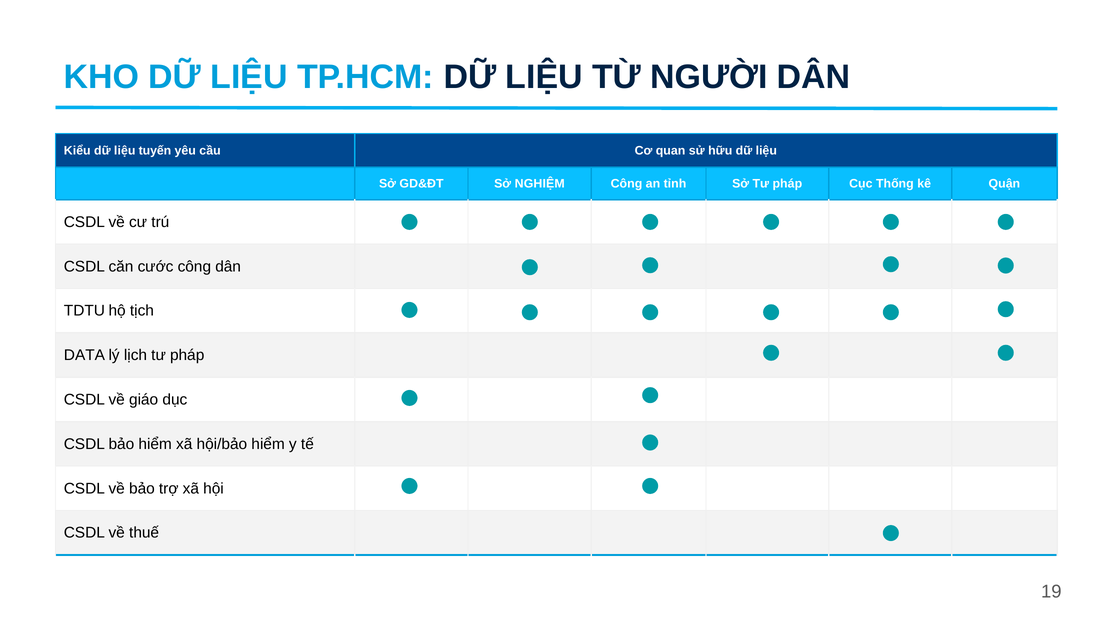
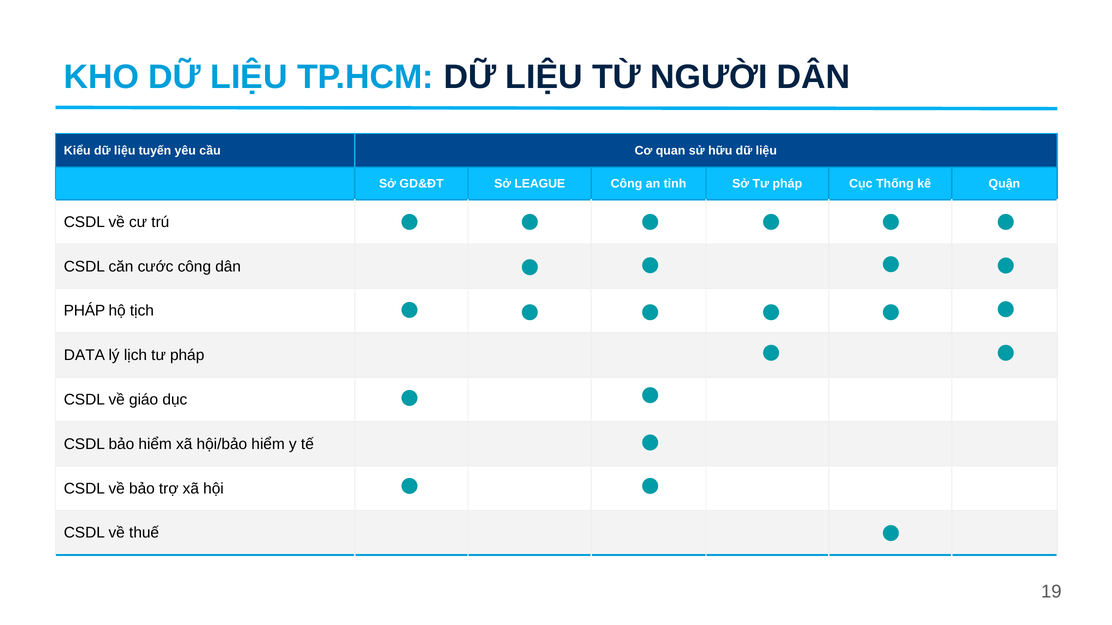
NGHIỆM: NGHIỆM -> LEAGUE
TDTU at (84, 311): TDTU -> PHÁP
